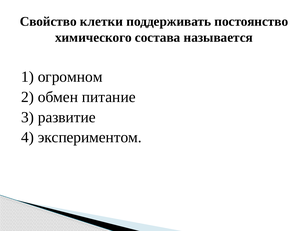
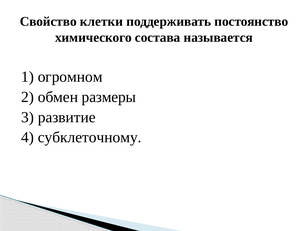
питание: питание -> размеры
экспериментом: экспериментом -> субклеточному
